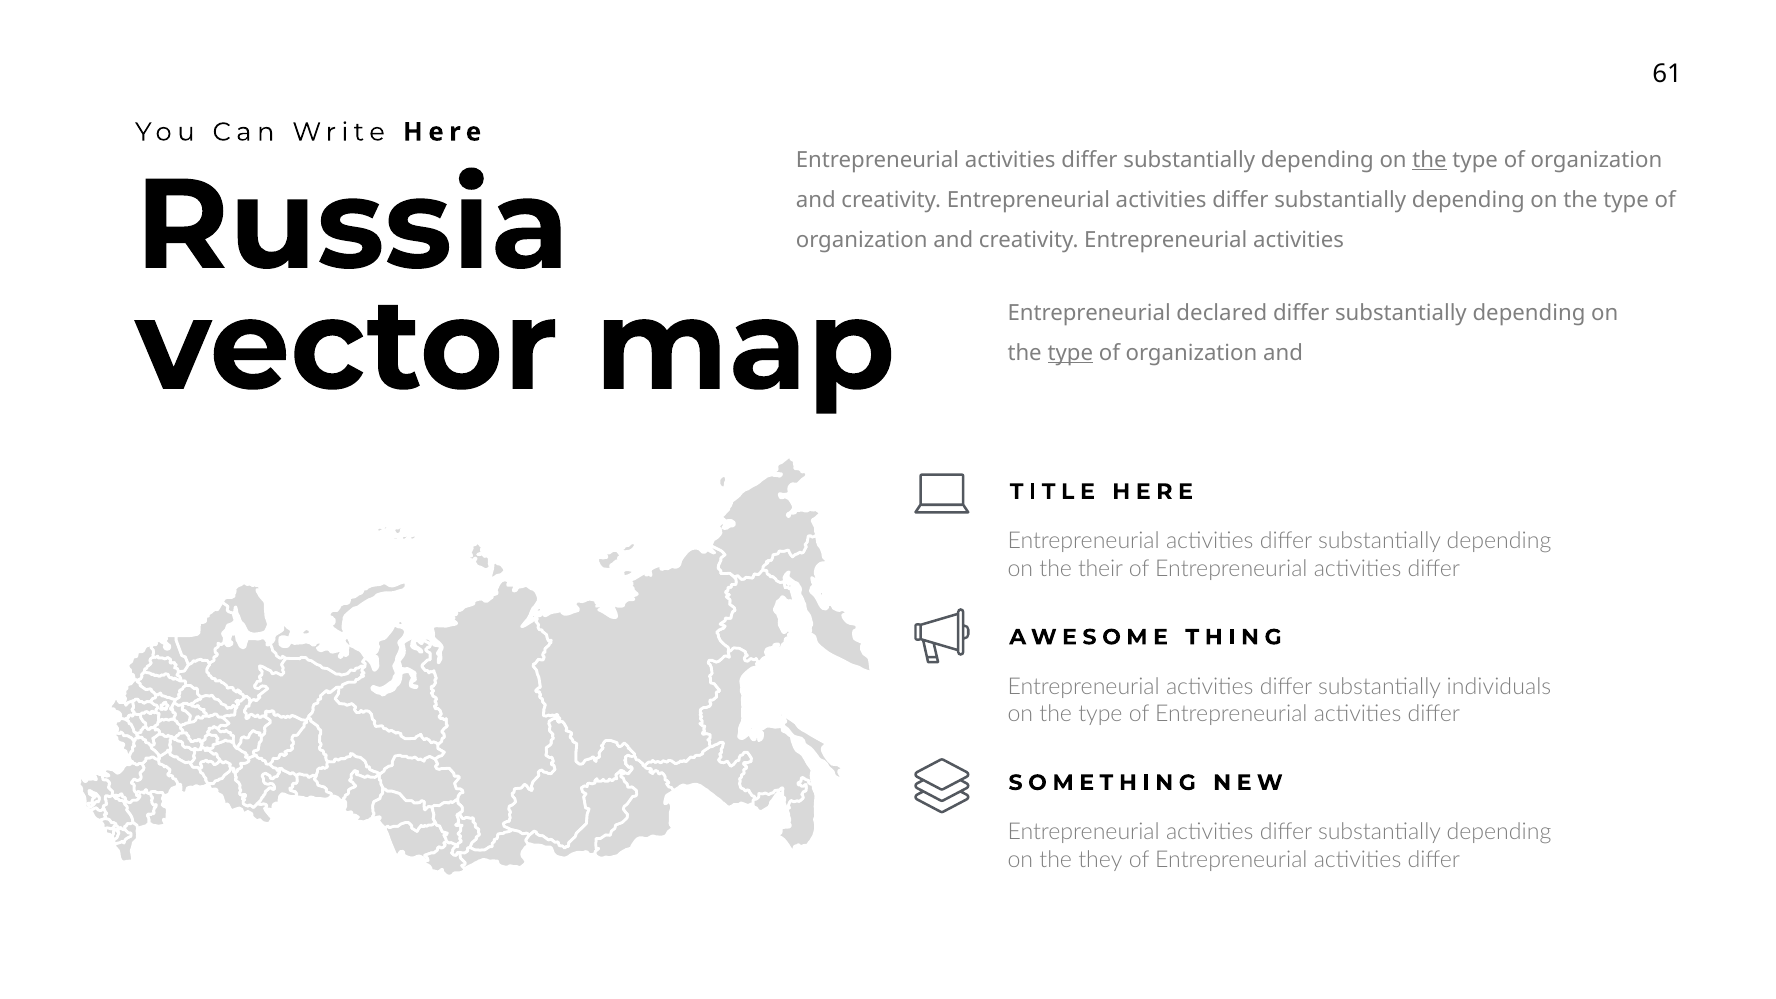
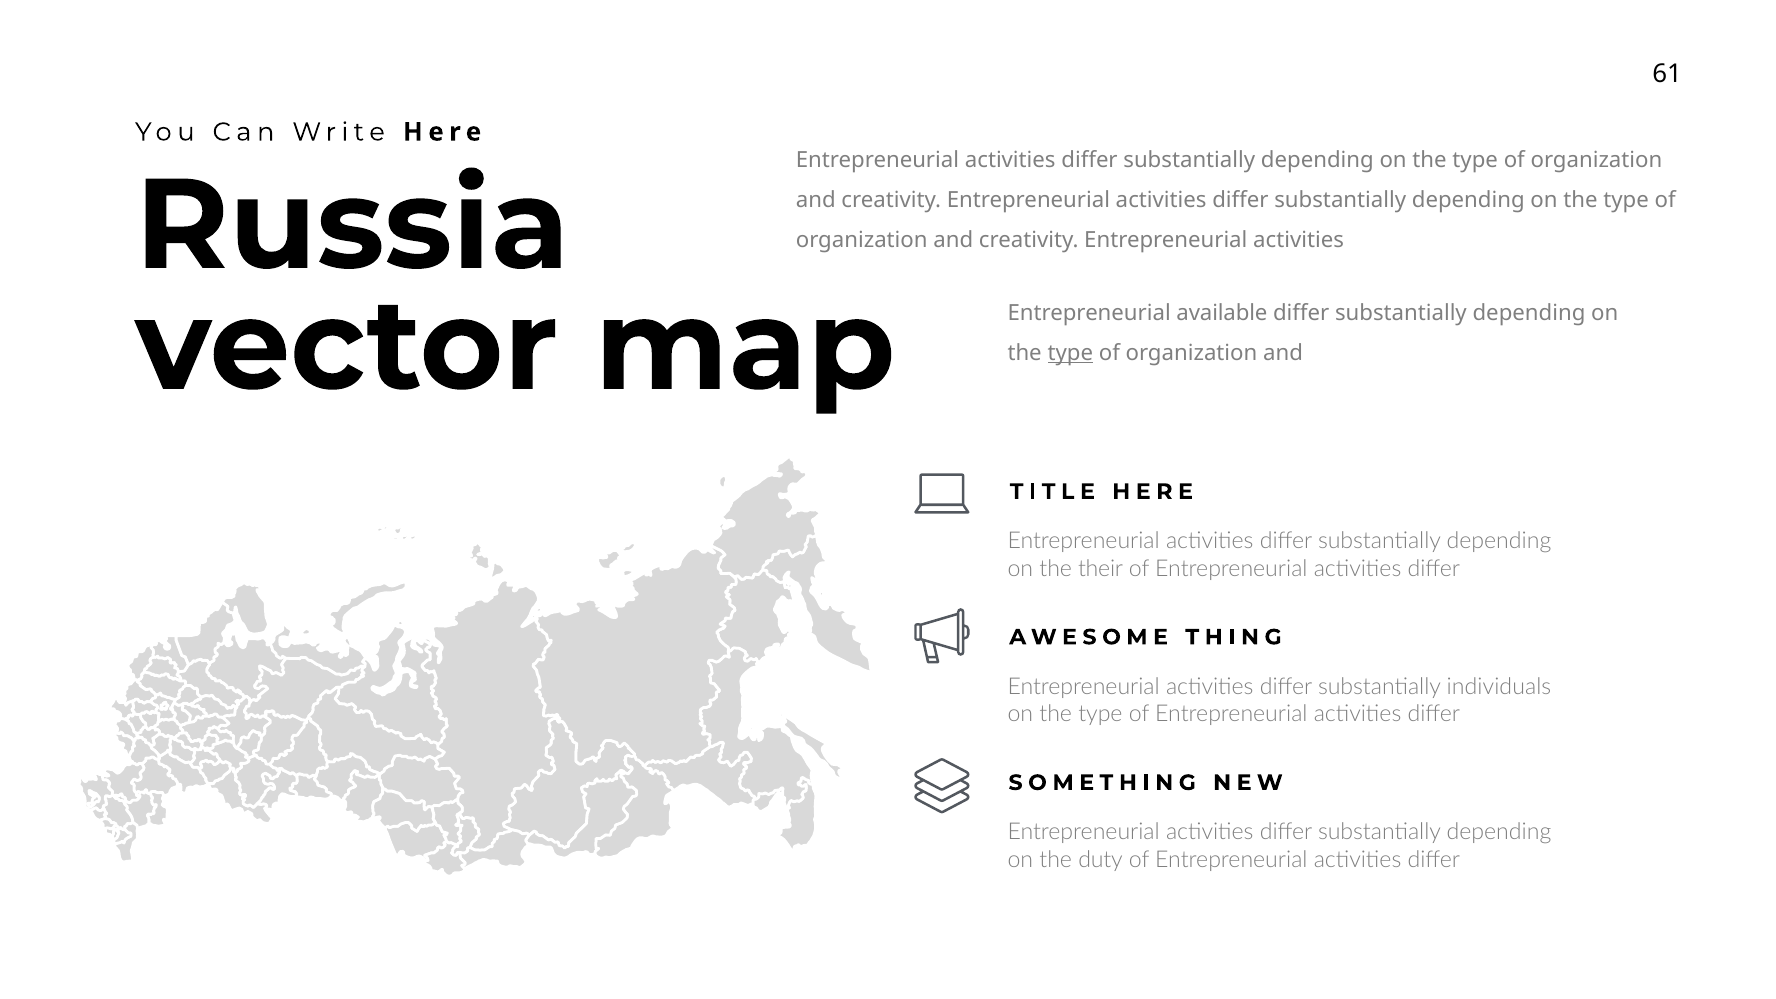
the at (1430, 160) underline: present -> none
declared: declared -> available
they: they -> duty
